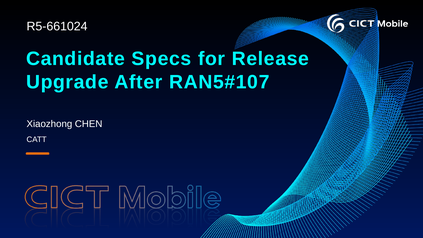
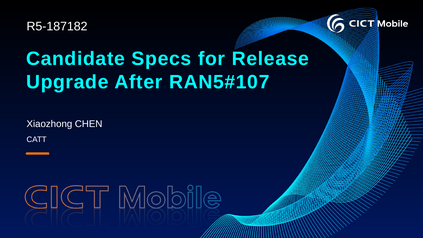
R5-661024: R5-661024 -> R5-187182
